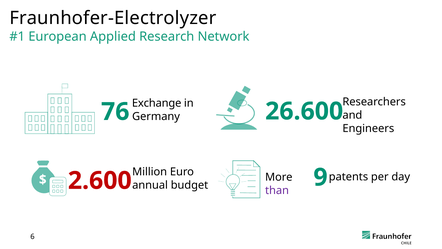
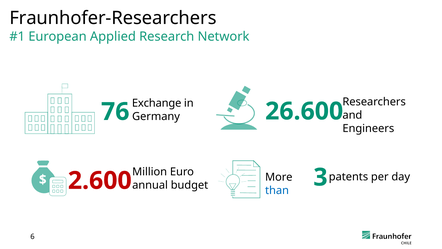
Fraunhofer-Electrolyzer: Fraunhofer-Electrolyzer -> Fraunhofer-Researchers
9: 9 -> 3
than colour: purple -> blue
